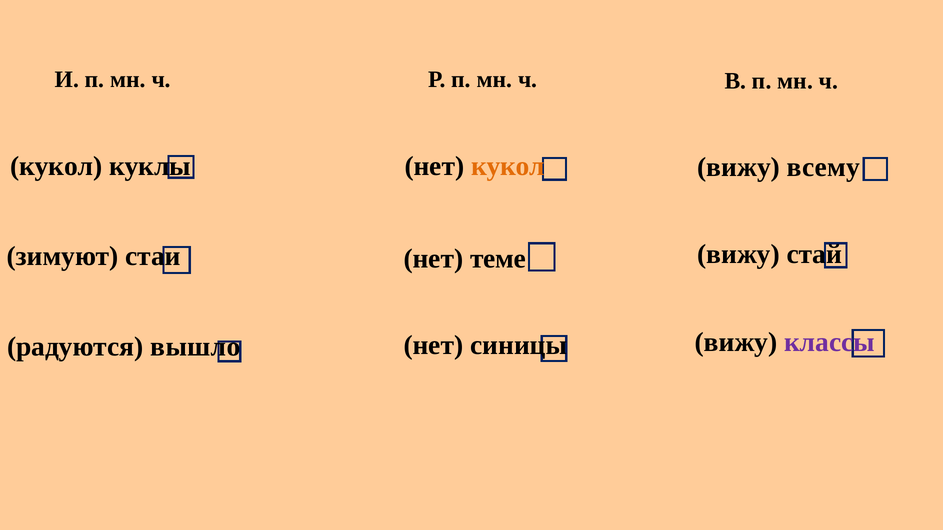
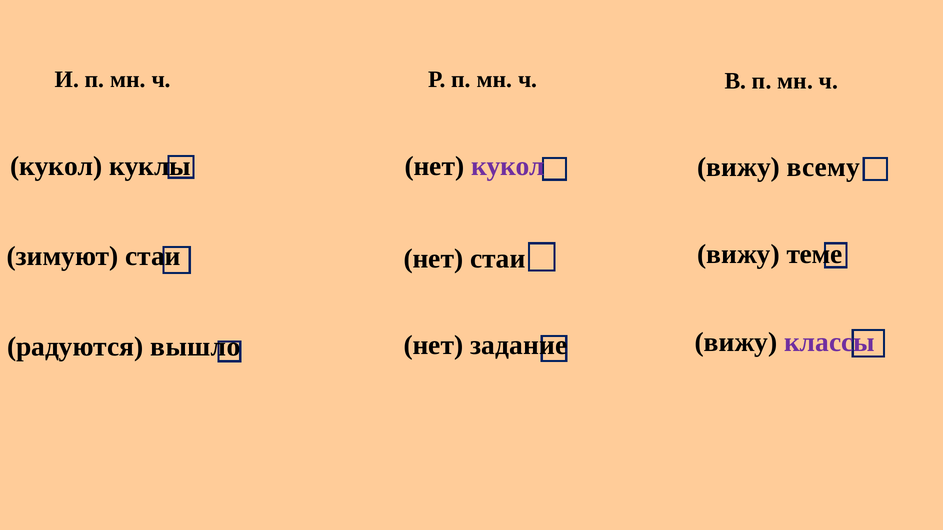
кукол at (508, 166) colour: orange -> purple
стай: стай -> теме
нет теме: теме -> стаи
синицы: синицы -> задание
